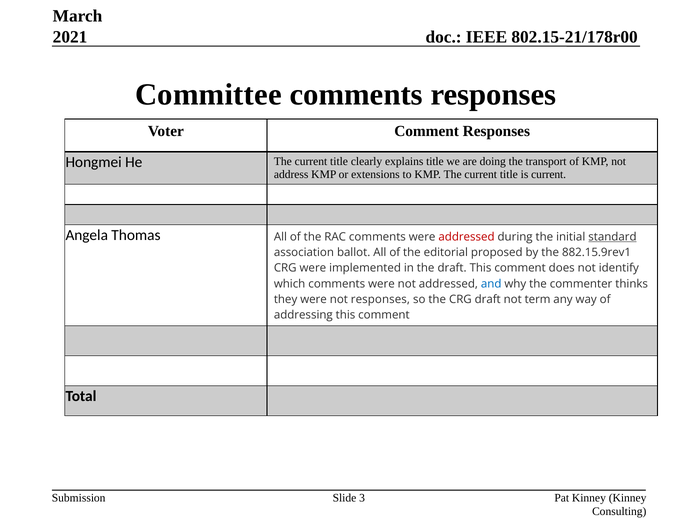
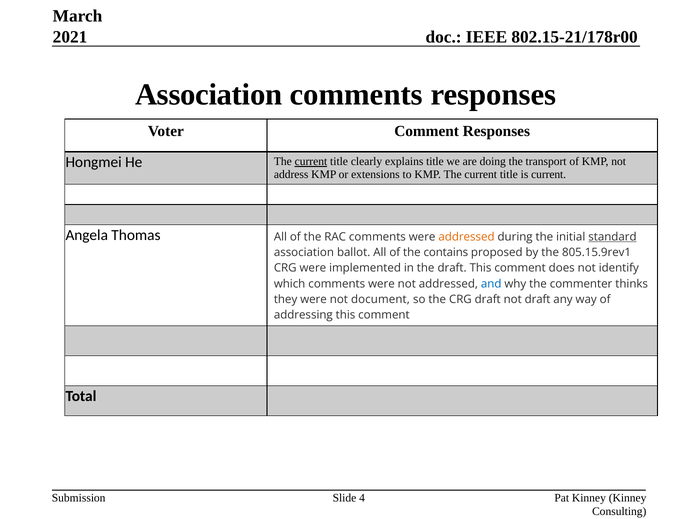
Committee at (208, 94): Committee -> Association
current at (311, 162) underline: none -> present
addressed at (467, 237) colour: red -> orange
editorial: editorial -> contains
882.15.9rev1: 882.15.9rev1 -> 805.15.9rev1
not responses: responses -> document
not term: term -> draft
3: 3 -> 4
